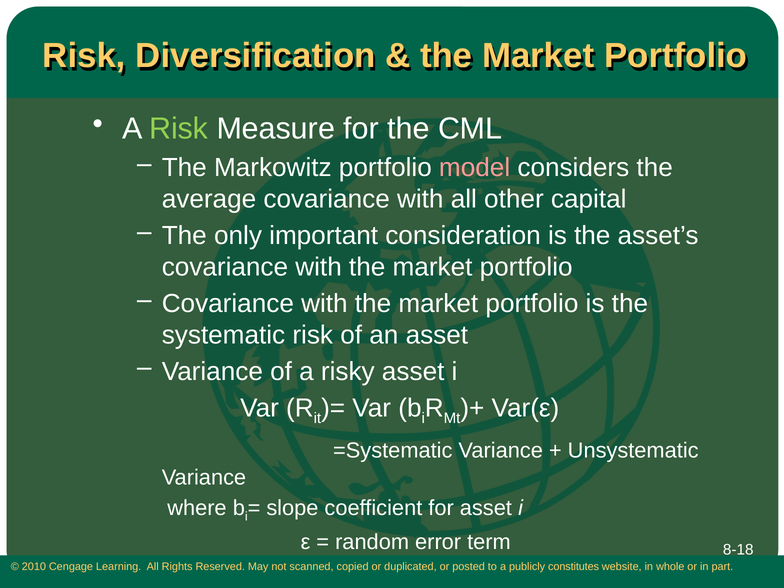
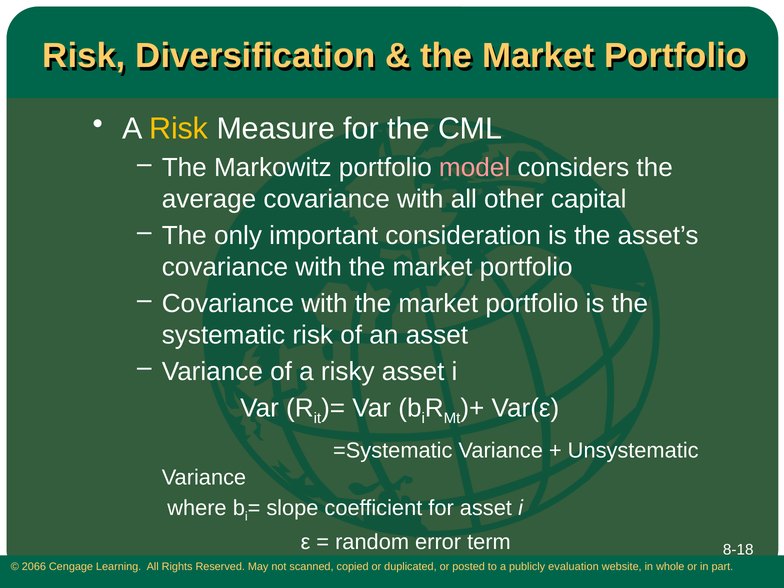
Risk at (179, 129) colour: light green -> yellow
2010: 2010 -> 2066
constitutes: constitutes -> evaluation
